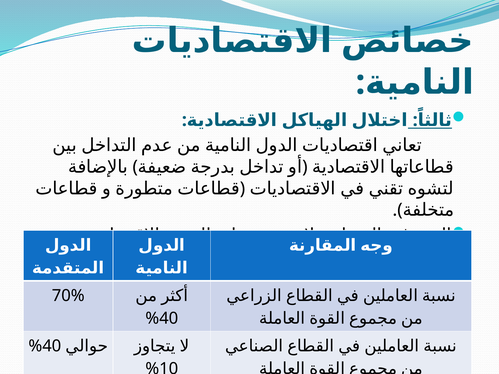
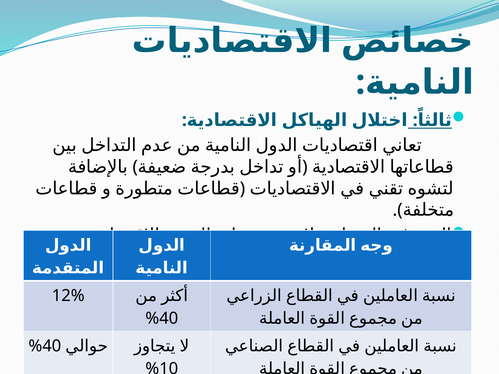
70%: 70% -> 12%
